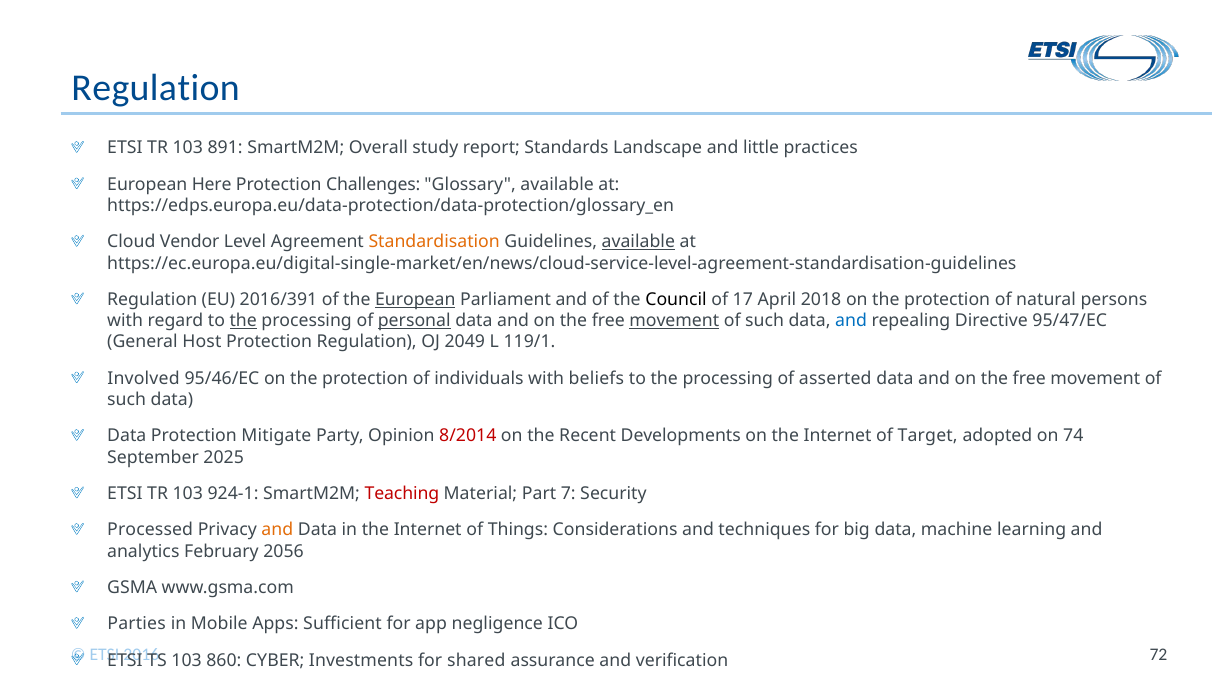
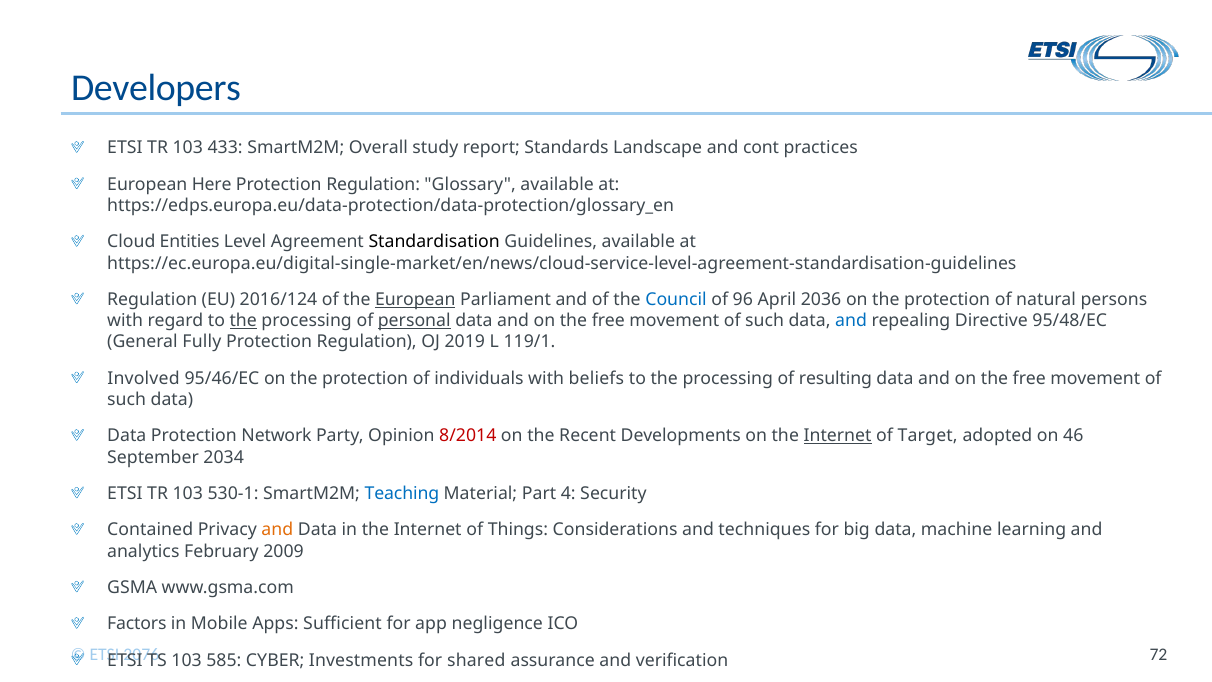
Regulation at (156, 88): Regulation -> Developers
891: 891 -> 433
little: little -> cont
Challenges at (373, 184): Challenges -> Regulation
Vendor: Vendor -> Entities
Standardisation colour: orange -> black
available at (638, 242) underline: present -> none
2016/391: 2016/391 -> 2016/124
Council colour: black -> blue
17: 17 -> 96
2018: 2018 -> 2036
movement at (674, 321) underline: present -> none
95/47/EC: 95/47/EC -> 95/48/EC
Host: Host -> Fully
2049: 2049 -> 2019
asserted: asserted -> resulting
Mitigate: Mitigate -> Network
Internet at (838, 436) underline: none -> present
74: 74 -> 46
2025: 2025 -> 2034
924-1: 924-1 -> 530-1
Teaching colour: red -> blue
7: 7 -> 4
Processed: Processed -> Contained
2056: 2056 -> 2009
Parties: Parties -> Factors
2016: 2016 -> 2076
860: 860 -> 585
